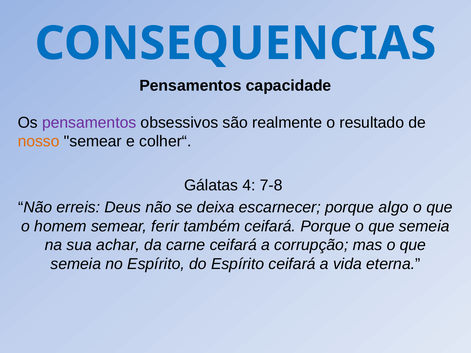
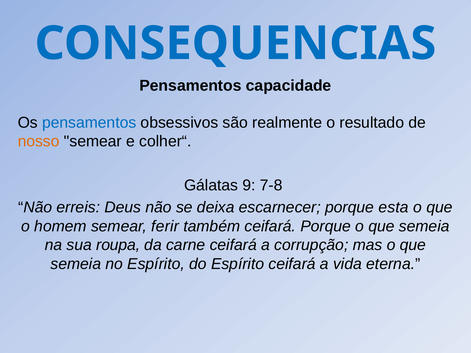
pensamentos at (89, 123) colour: purple -> blue
4: 4 -> 9
algo: algo -> esta
achar: achar -> roupa
